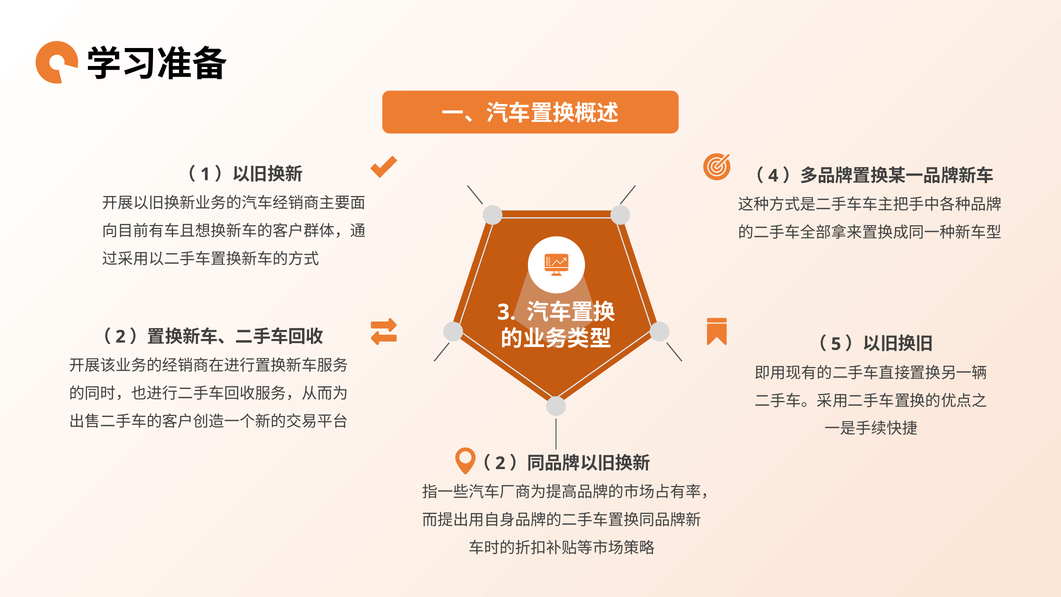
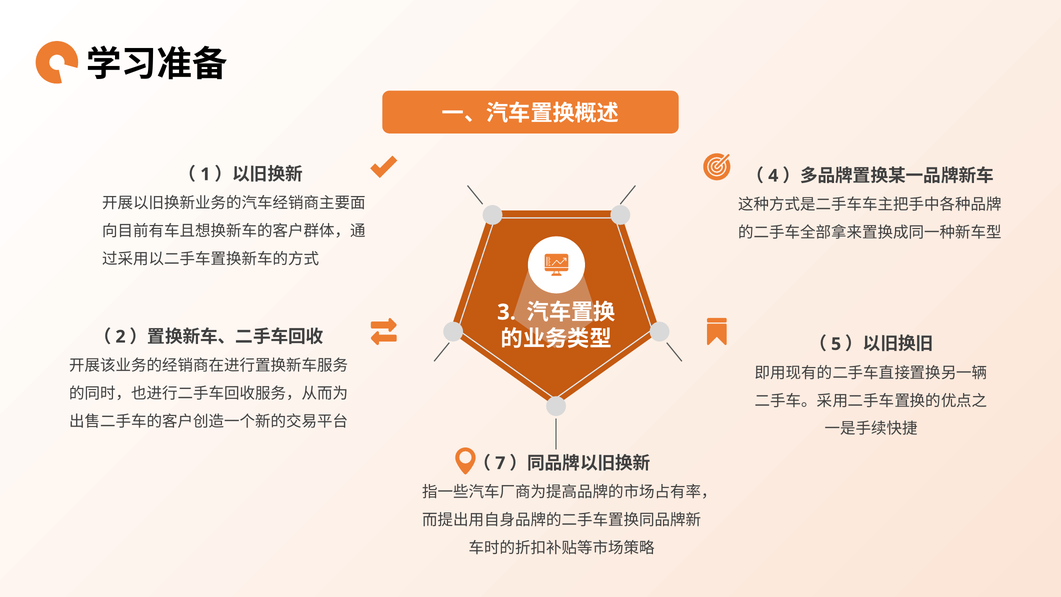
2 at (500, 463): 2 -> 7
